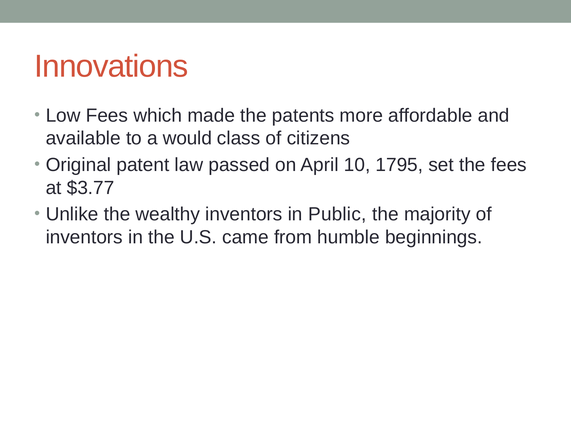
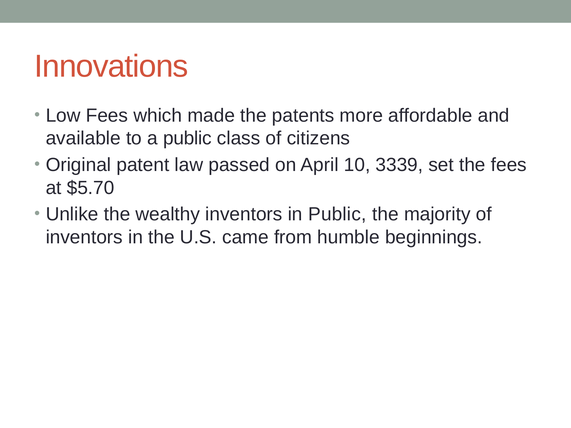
a would: would -> public
1795: 1795 -> 3339
$3.77: $3.77 -> $5.70
